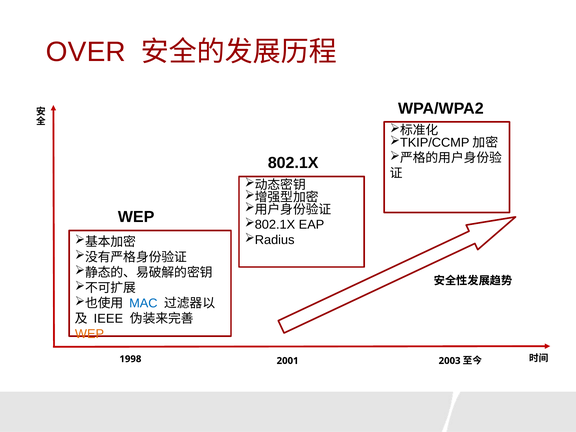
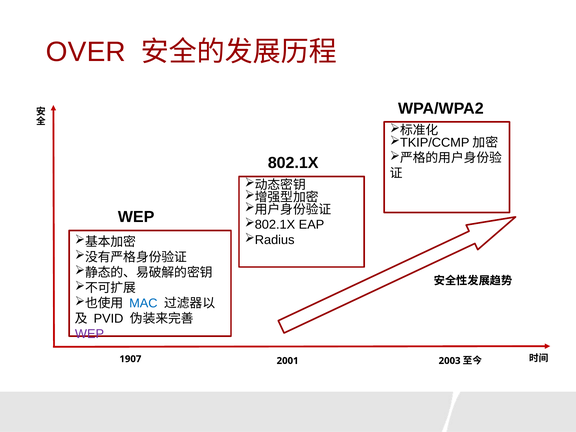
IEEE: IEEE -> PVID
WEP at (89, 334) colour: orange -> purple
1998: 1998 -> 1907
